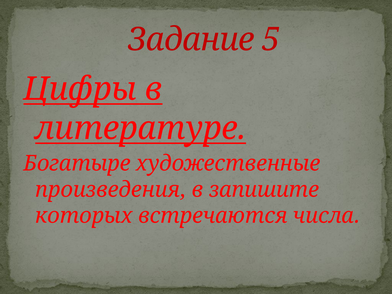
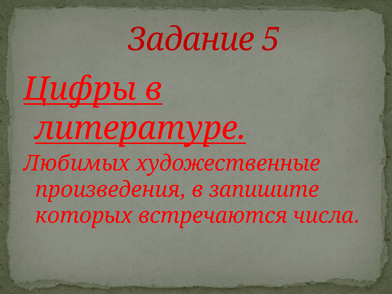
Богатыре: Богатыре -> Любимых
